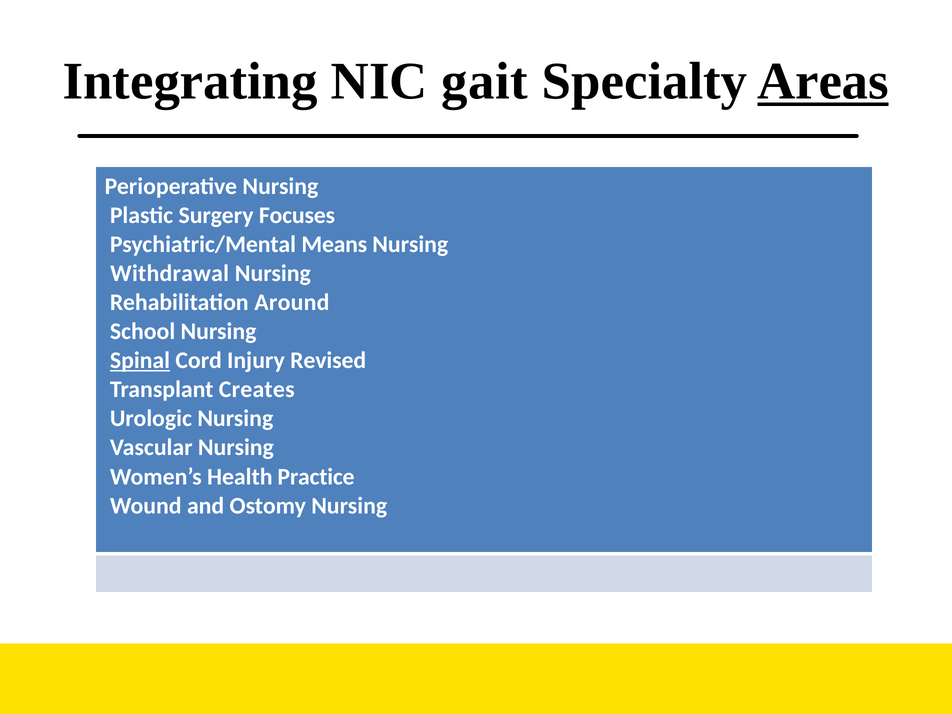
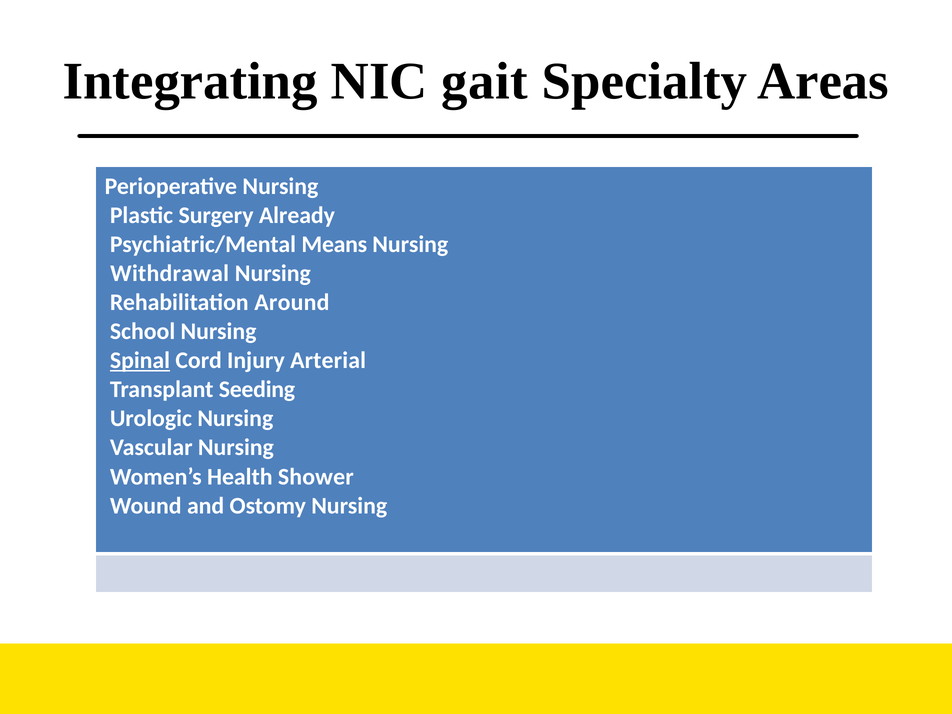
Areas underline: present -> none
Focuses: Focuses -> Already
Revised: Revised -> Arterial
Creates: Creates -> Seeding
Practice: Practice -> Shower
